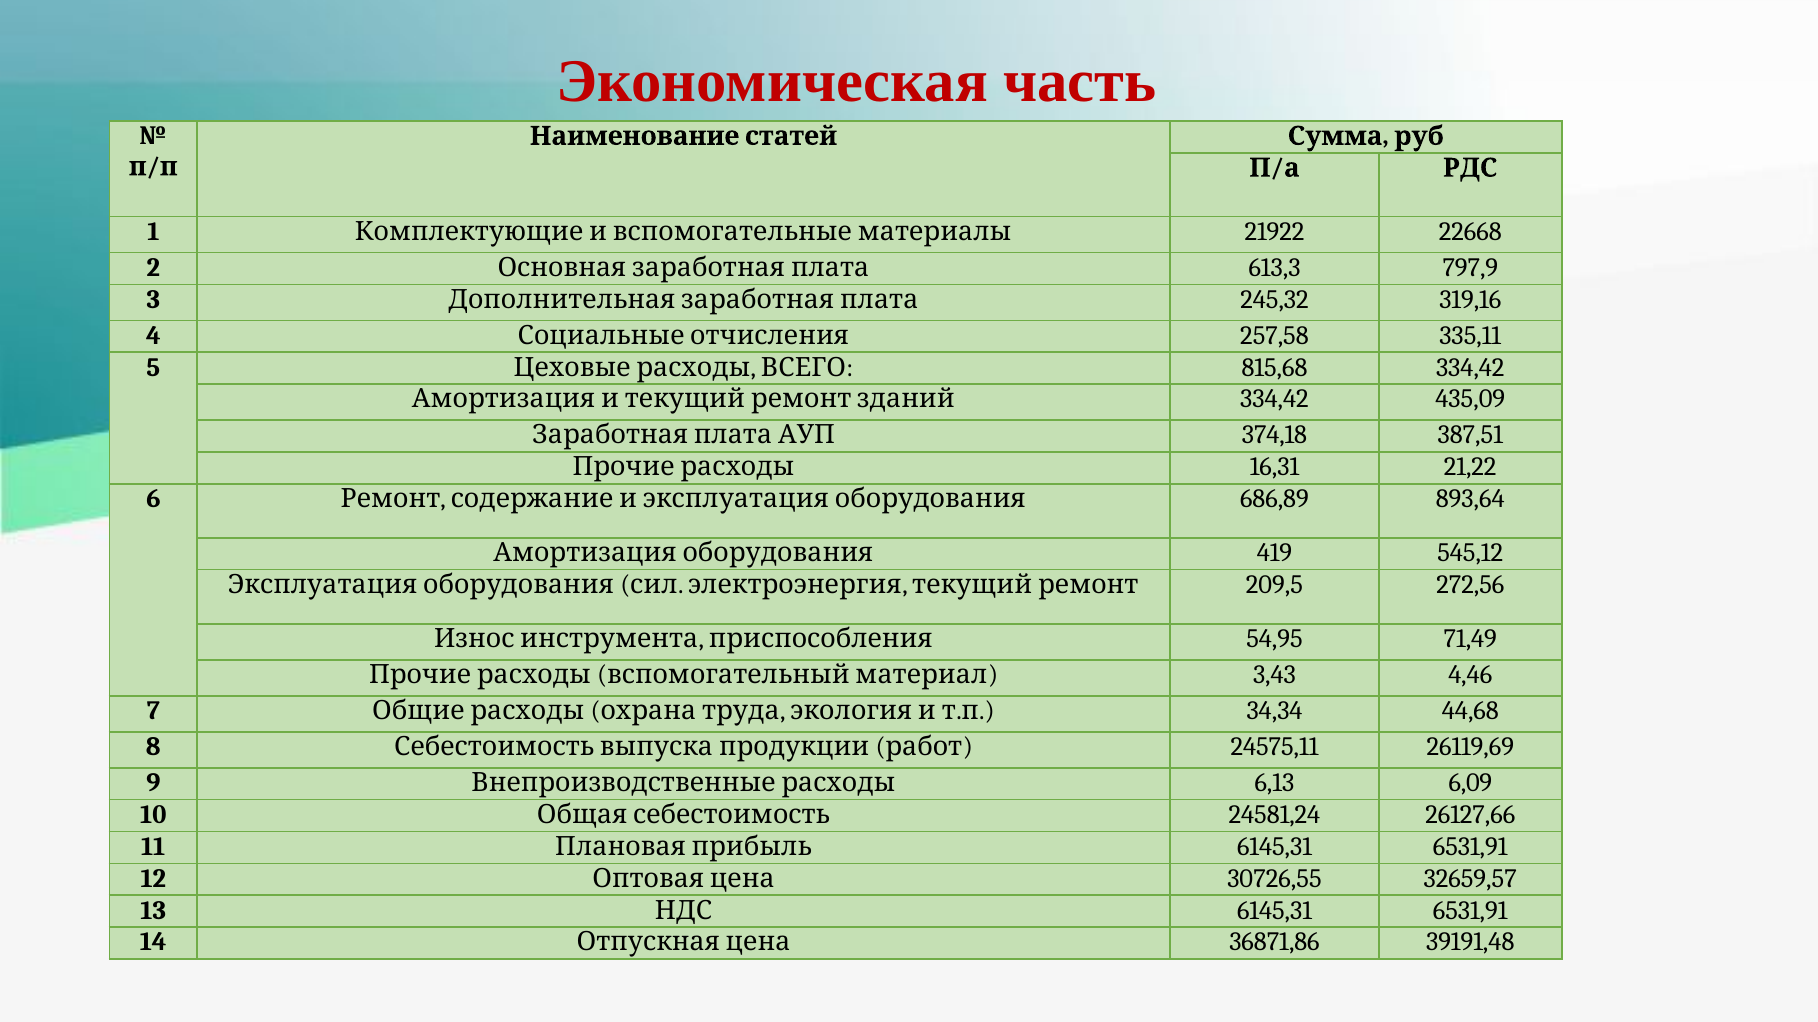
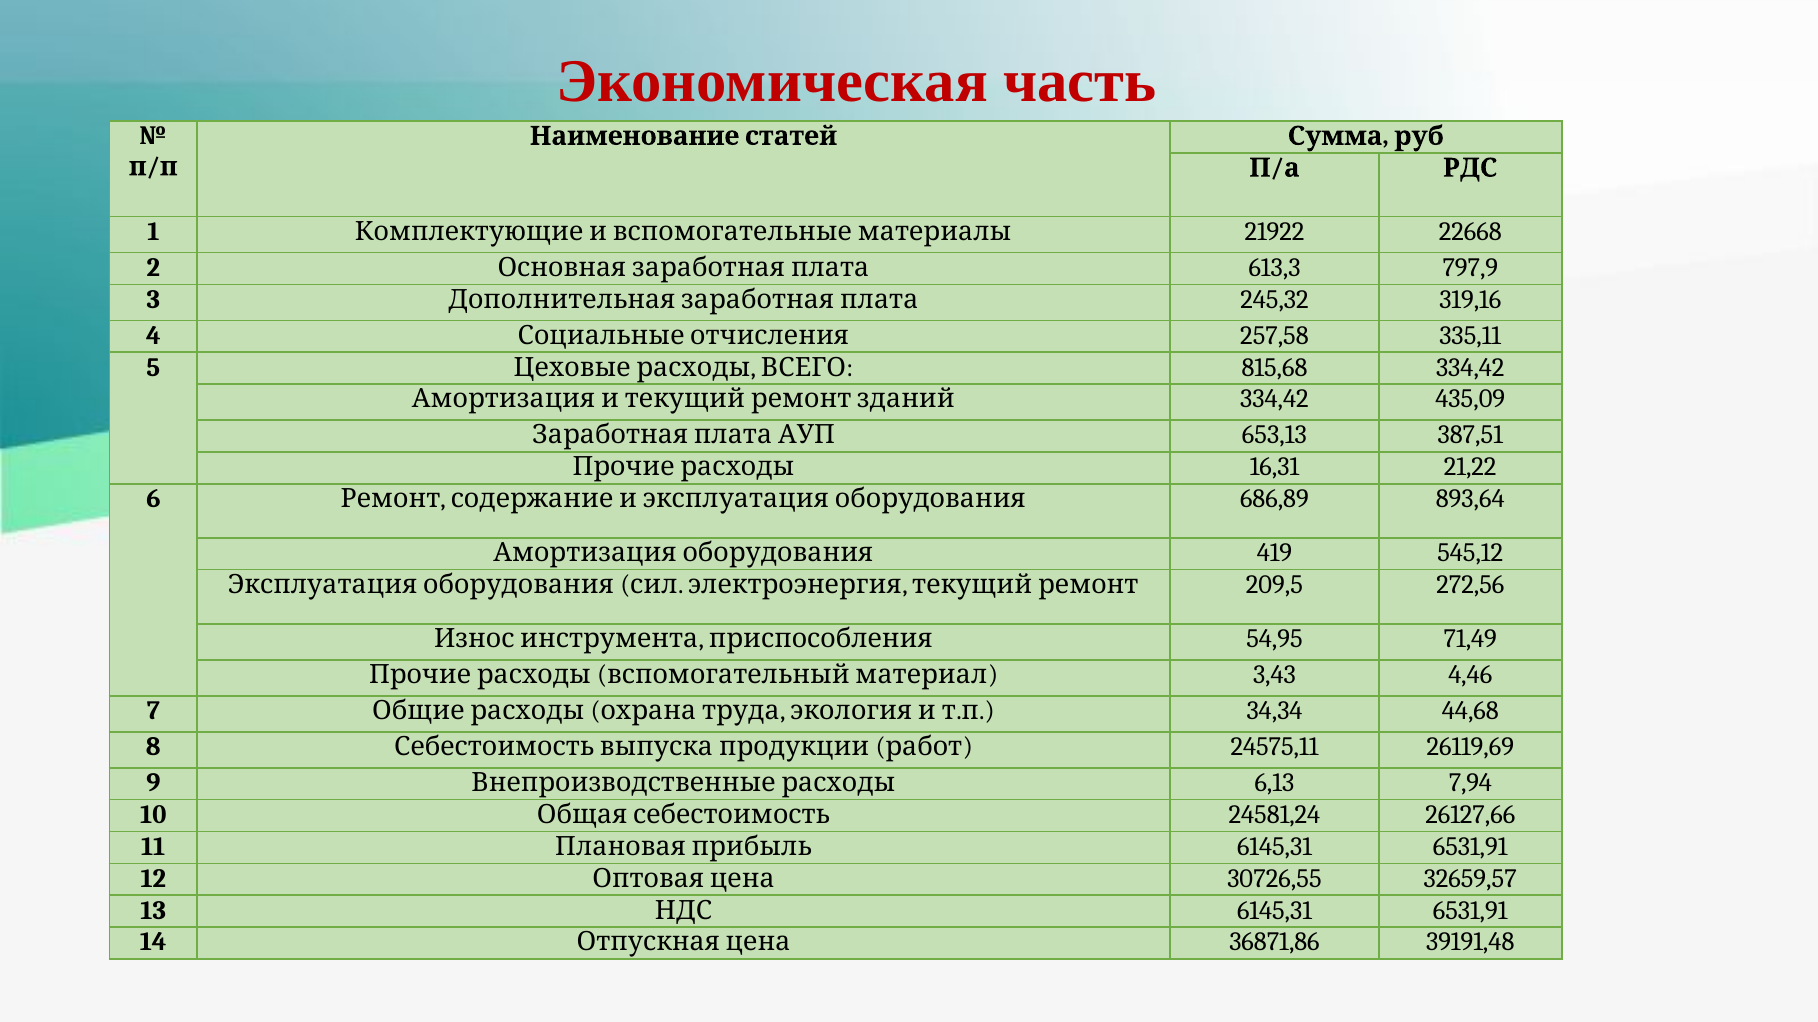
374,18: 374,18 -> 653,13
6,09: 6,09 -> 7,94
